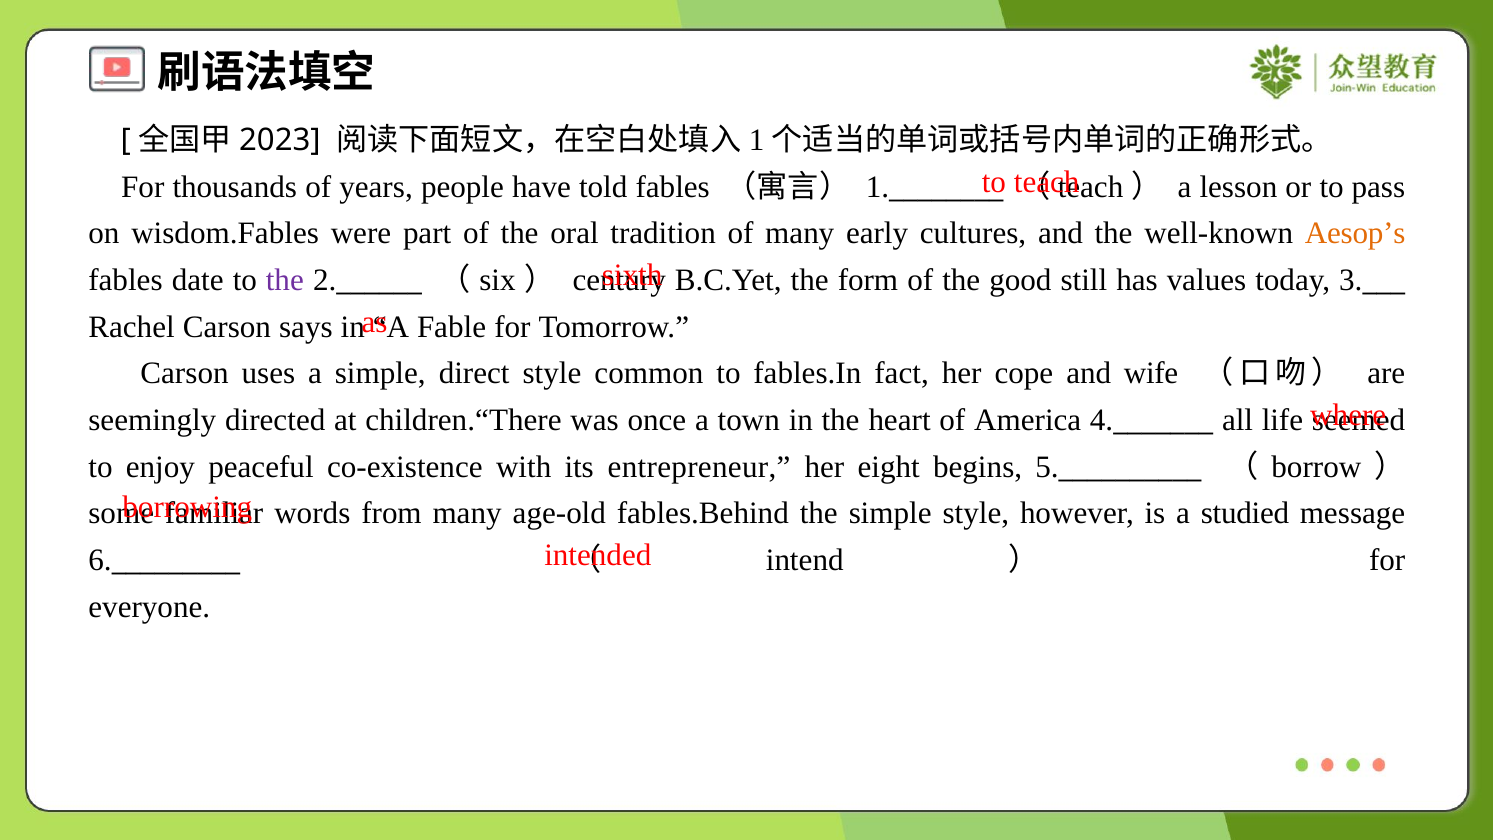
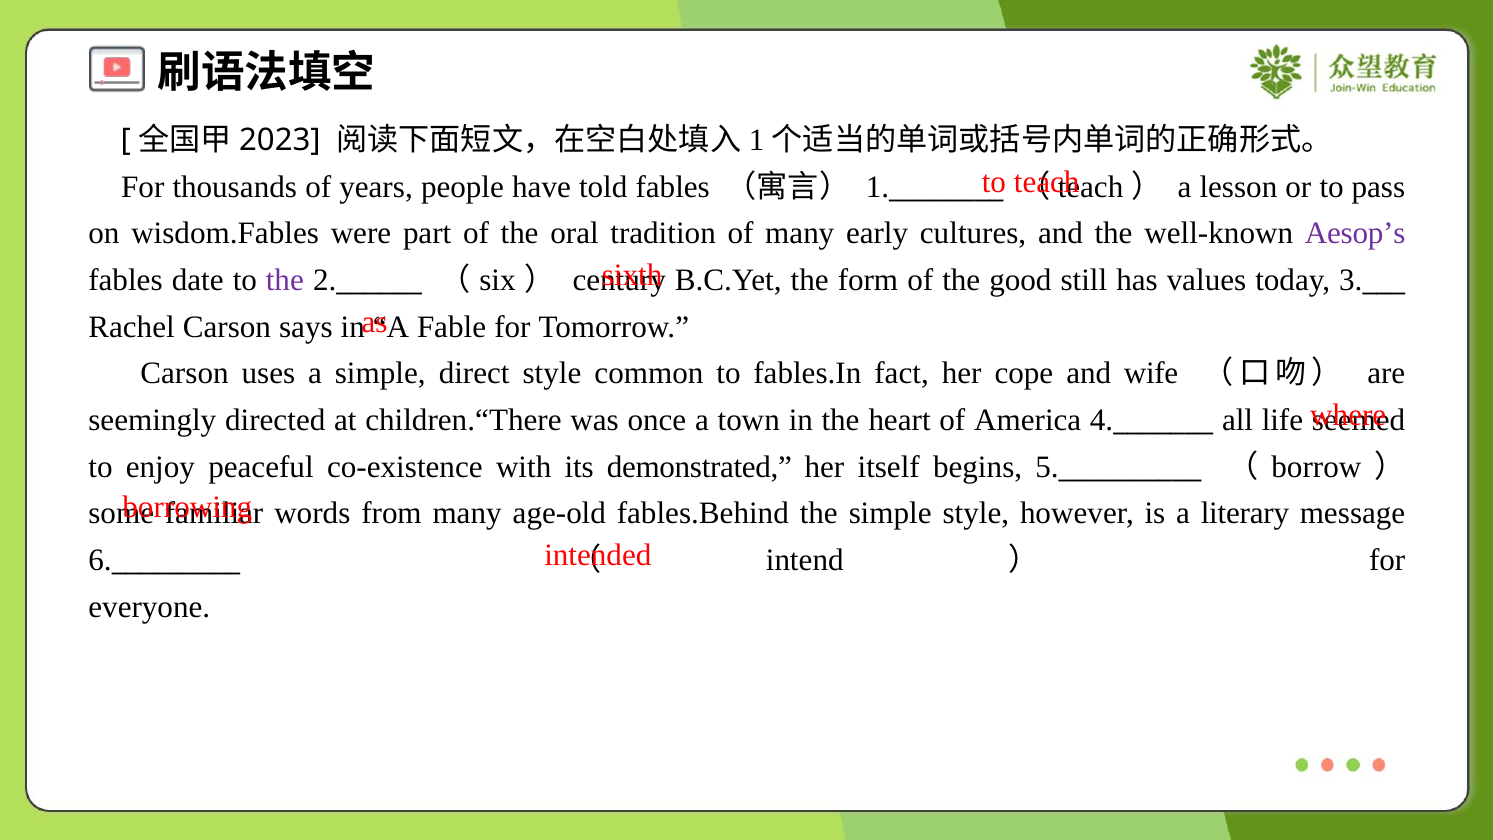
Aesop’s colour: orange -> purple
entrepreneur: entrepreneur -> demonstrated
eight: eight -> itself
studied: studied -> literary
